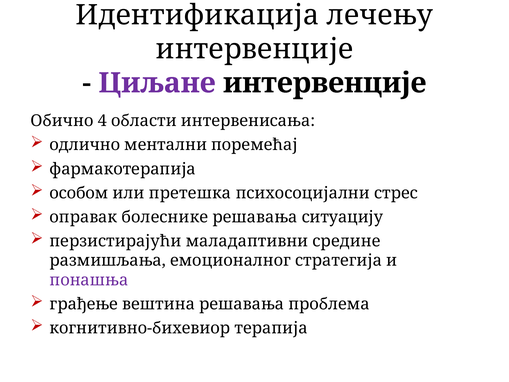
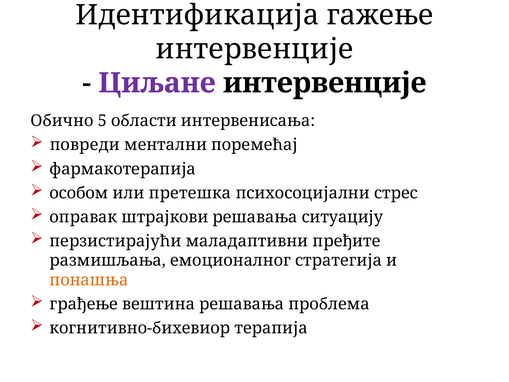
лечењу: лечењу -> гажење
4: 4 -> 5
одлично: одлично -> повреди
болеснике: болеснике -> штрајкови
средине: средине -> пређите
понашња colour: purple -> orange
